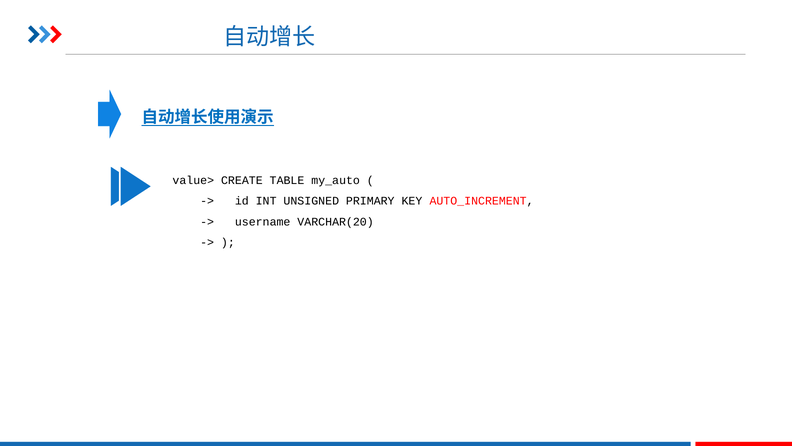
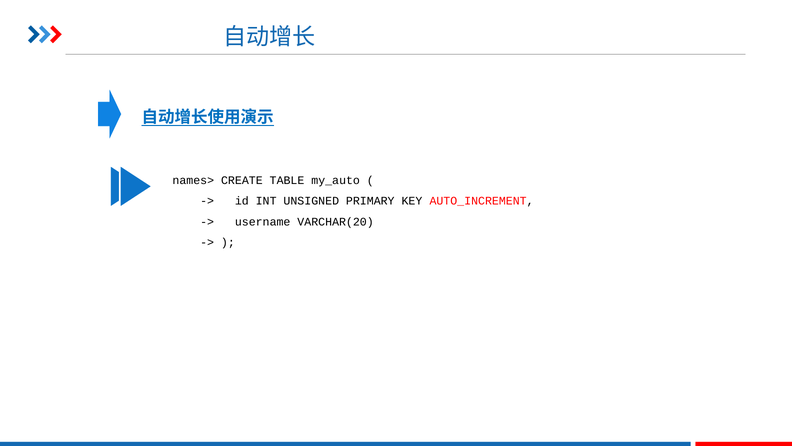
value>: value> -> names>
